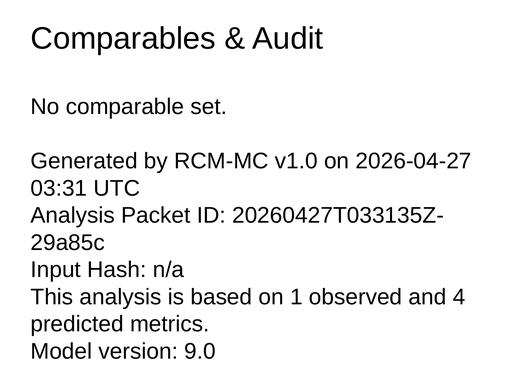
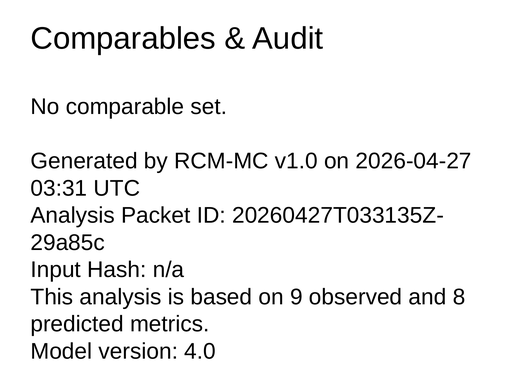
1: 1 -> 9
4: 4 -> 8
9.0: 9.0 -> 4.0
